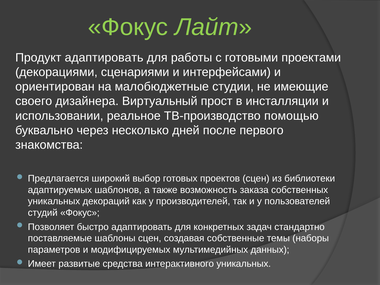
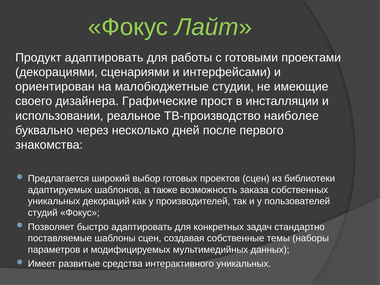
Виртуальный: Виртуальный -> Графические
помощью: помощью -> наиболее
